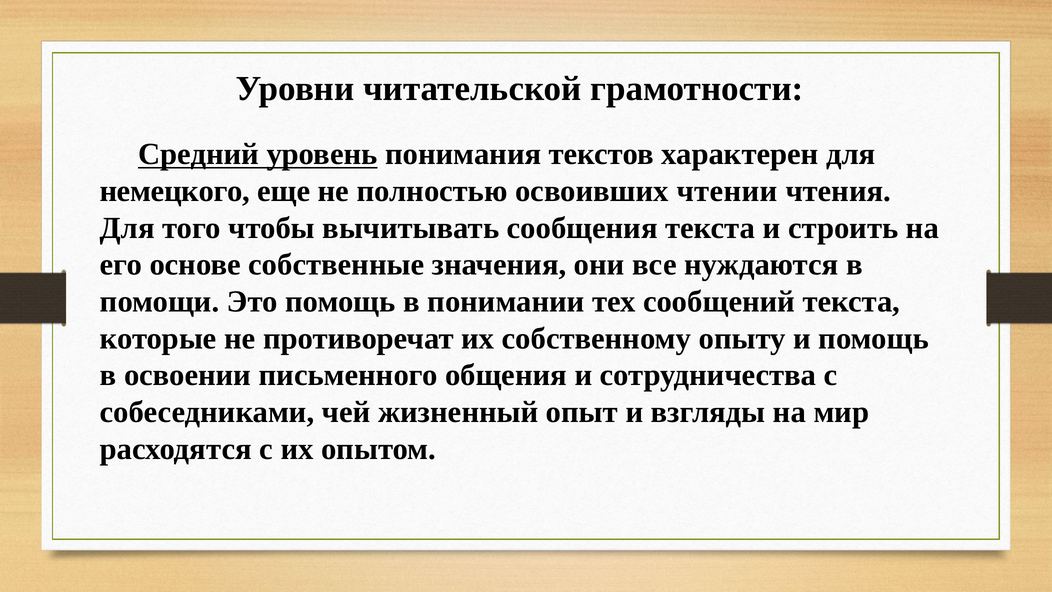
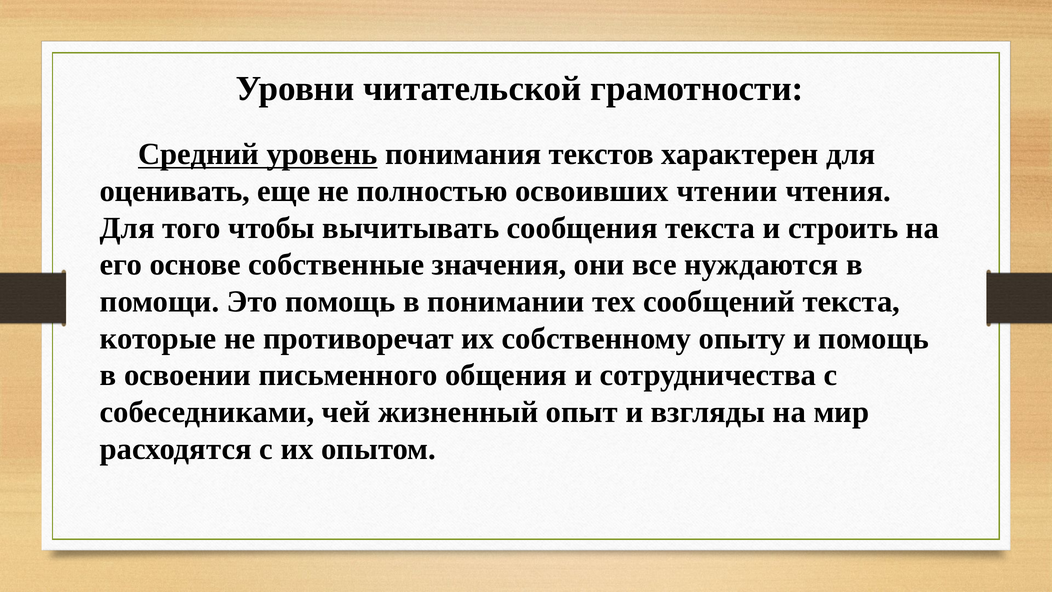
немецкого: немецкого -> оценивать
